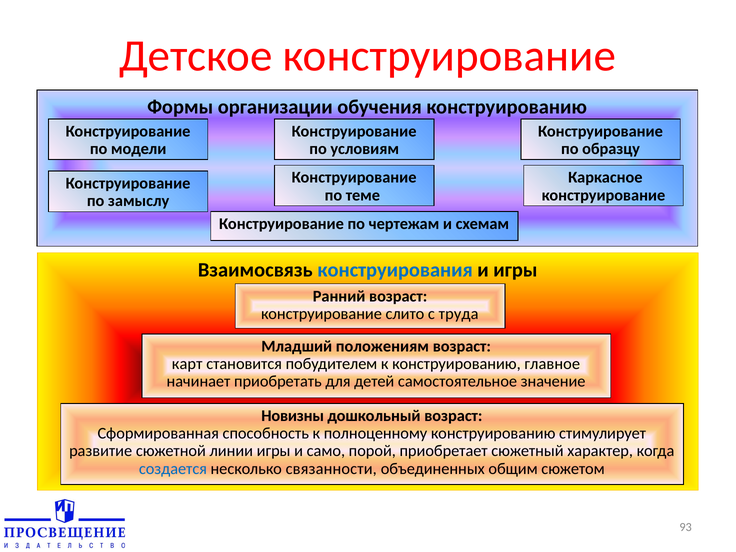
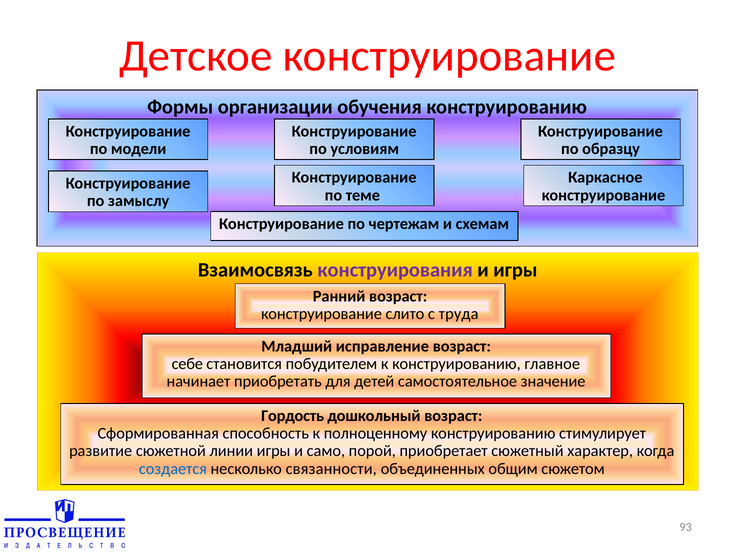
конструирования colour: blue -> purple
положениям: положениям -> исправление
карт: карт -> себе
Новизны: Новизны -> Гордость
